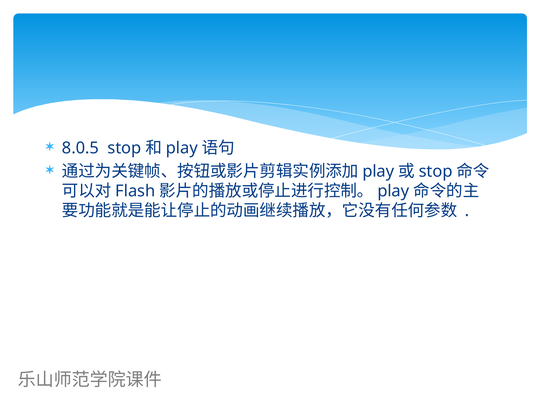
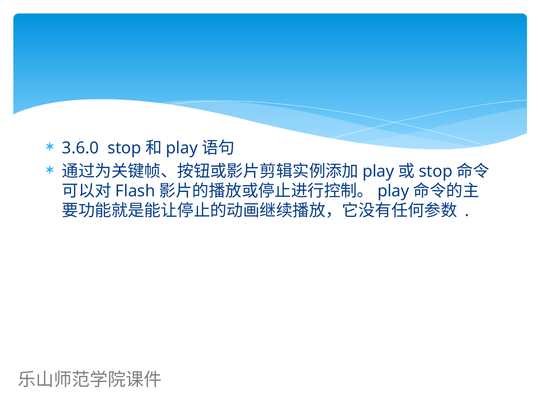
8.0.5: 8.0.5 -> 3.6.0
